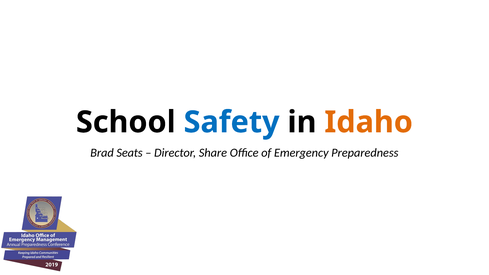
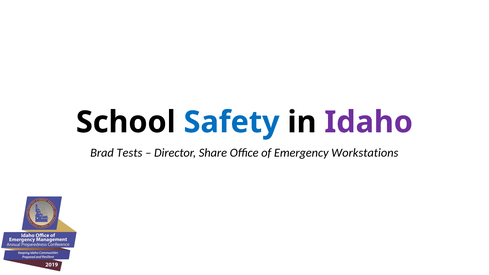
Idaho colour: orange -> purple
Seats: Seats -> Tests
Preparedness: Preparedness -> Workstations
